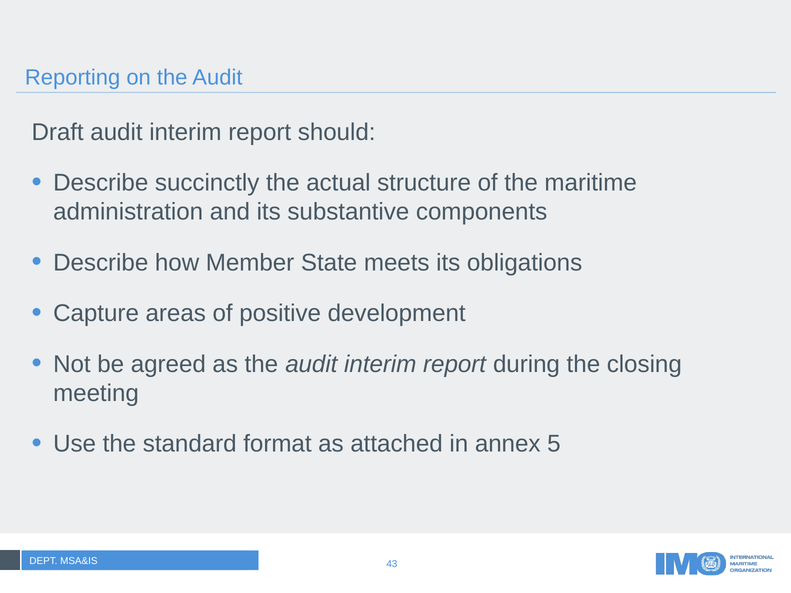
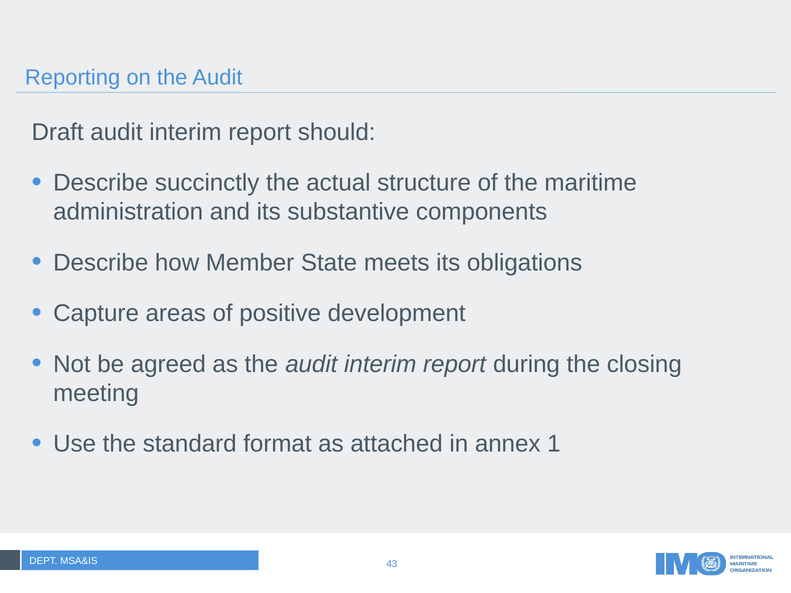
5: 5 -> 1
